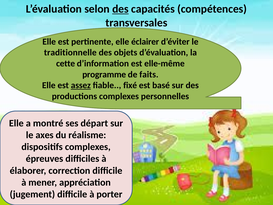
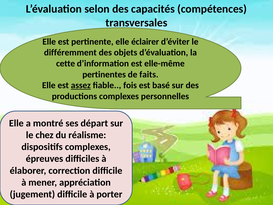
des at (120, 9) underline: present -> none
traditionnelle: traditionnelle -> différemment
programme: programme -> pertinentes
fixé: fixé -> fois
axes: axes -> chez
